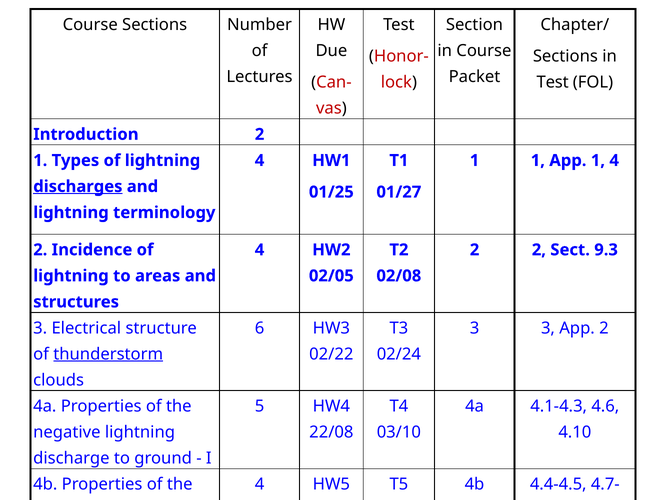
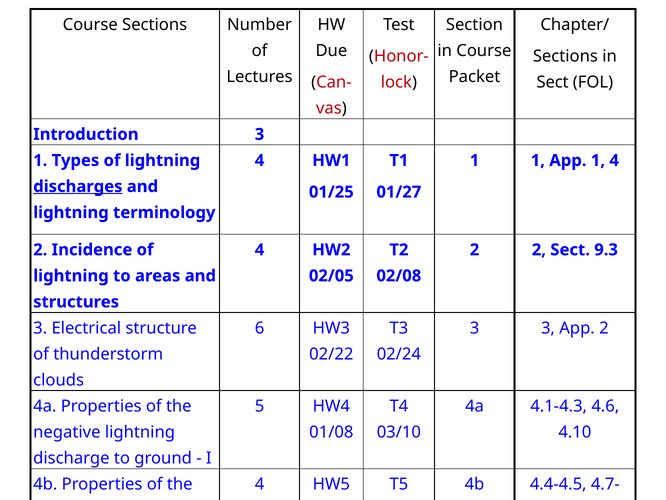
Test at (553, 82): Test -> Sect
Introduction 2: 2 -> 3
thunderstorm underline: present -> none
22/08: 22/08 -> 01/08
